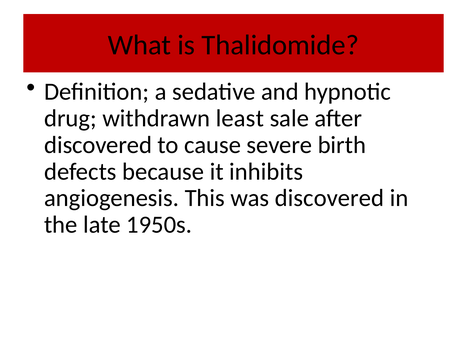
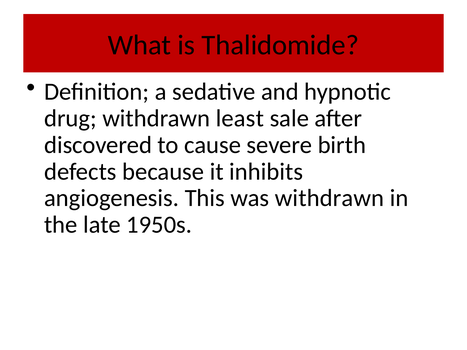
was discovered: discovered -> withdrawn
